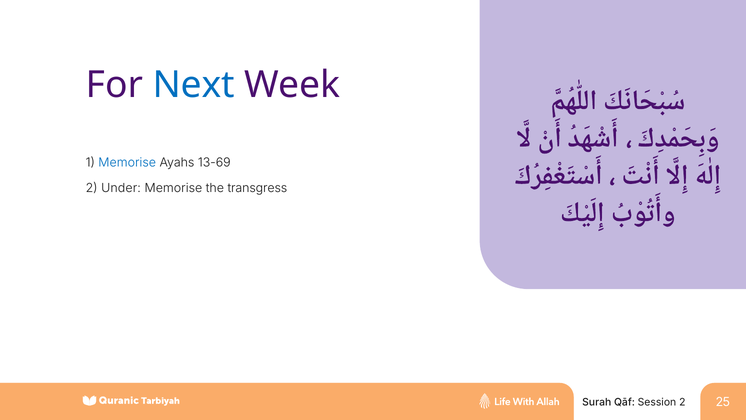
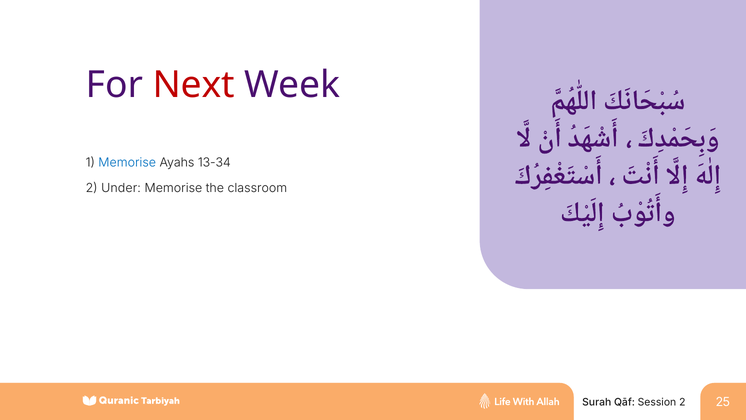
Next colour: blue -> red
13-69: 13-69 -> 13-34
transgress: transgress -> classroom
